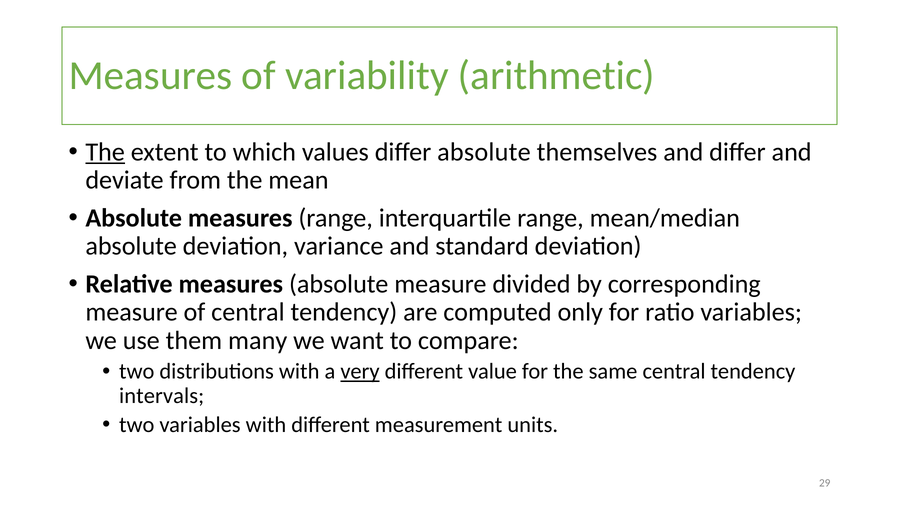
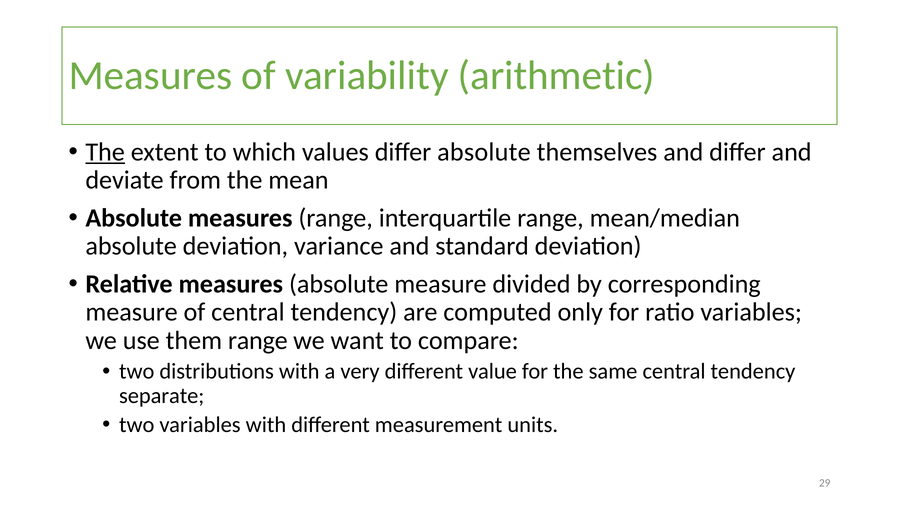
them many: many -> range
very underline: present -> none
intervals: intervals -> separate
